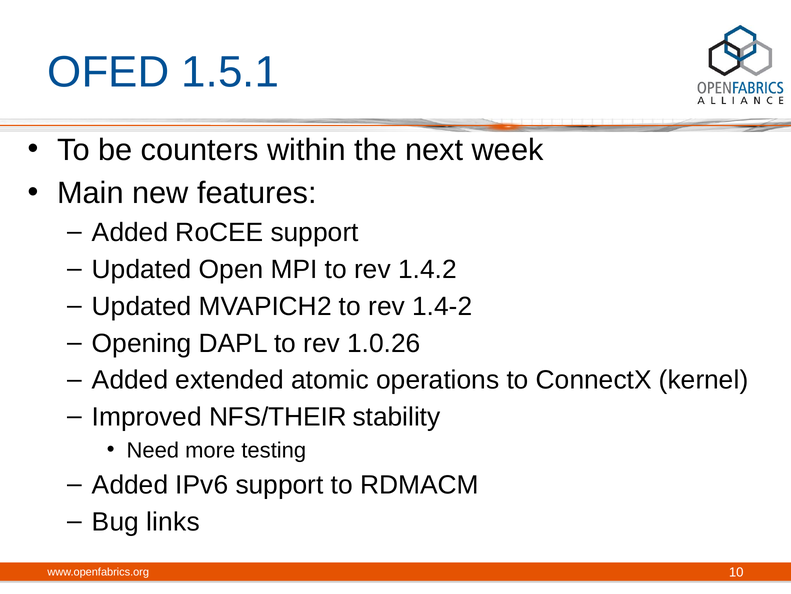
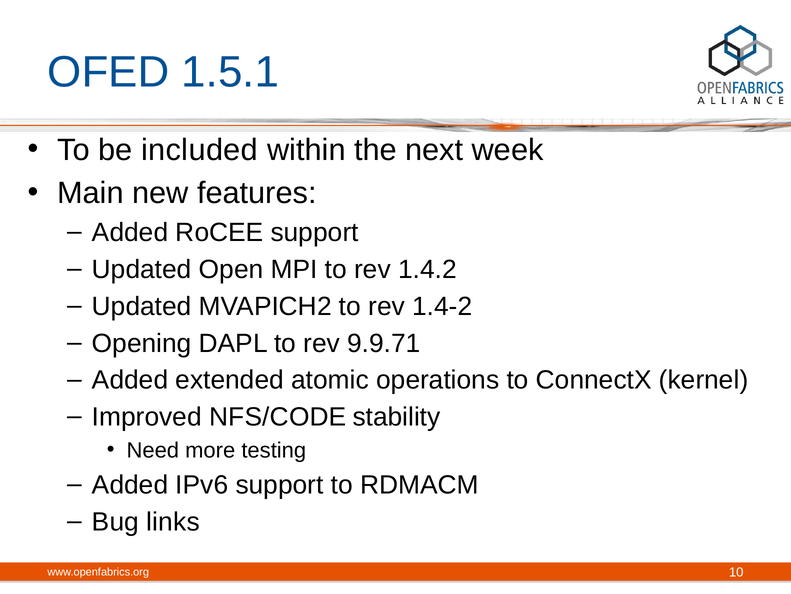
counters: counters -> included
1.0.26: 1.0.26 -> 9.9.71
NFS/THEIR: NFS/THEIR -> NFS/CODE
